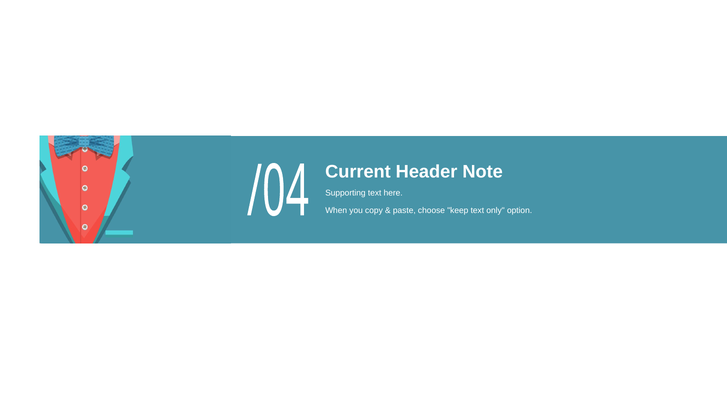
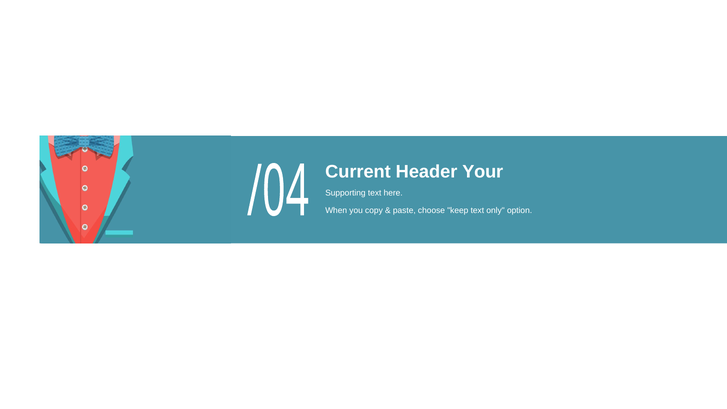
Note: Note -> Your
